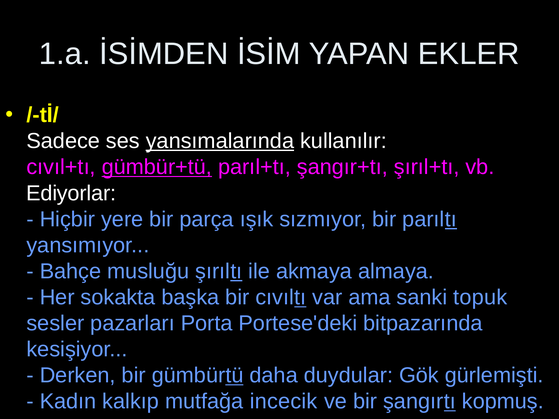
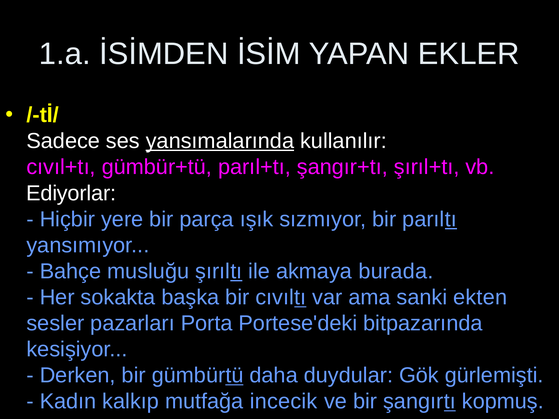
gümbür+tü underline: present -> none
almaya: almaya -> burada
topuk: topuk -> ekten
